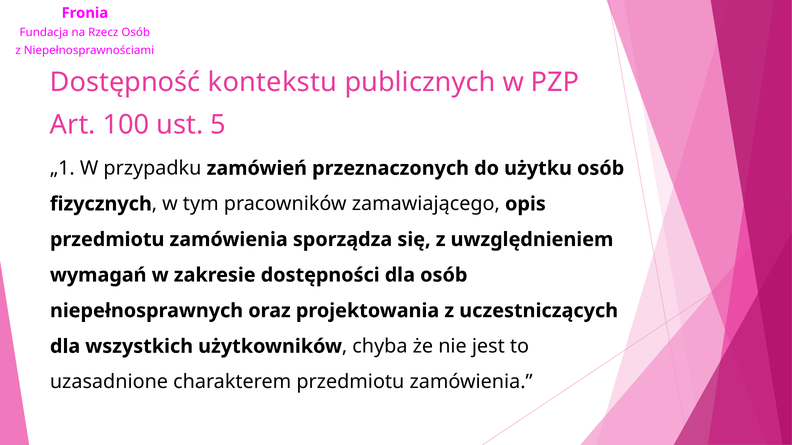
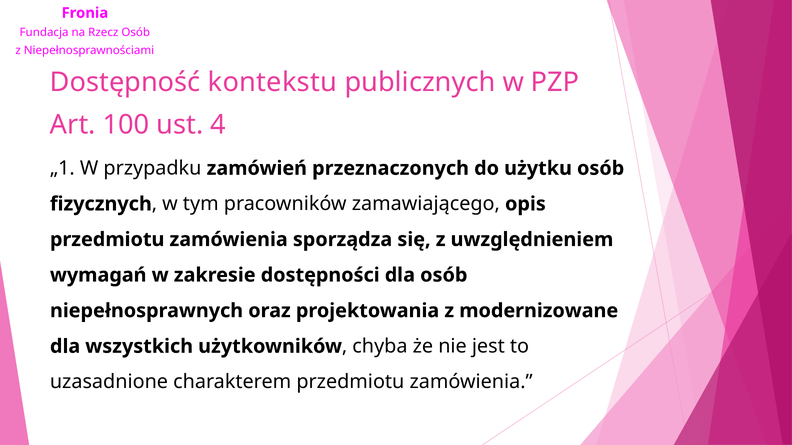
5: 5 -> 4
uczestniczących: uczestniczących -> modernizowane
